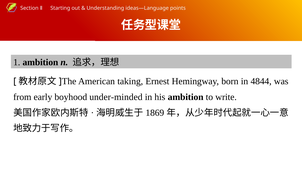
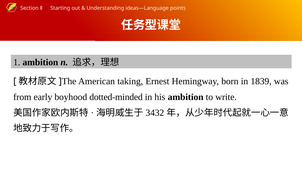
4844: 4844 -> 1839
under-minded: under-minded -> dotted-minded
1869: 1869 -> 3432
